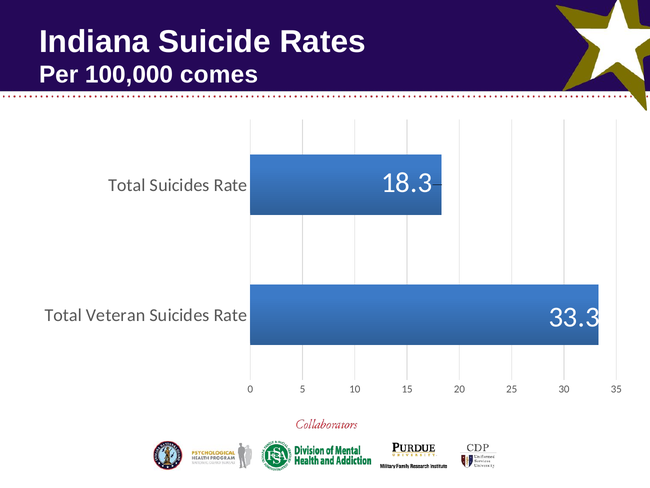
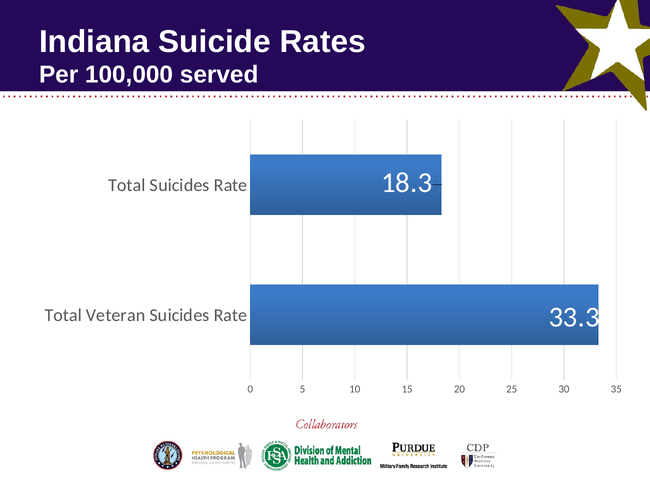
comes: comes -> served
